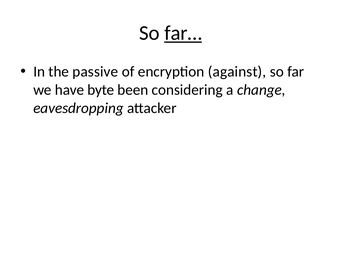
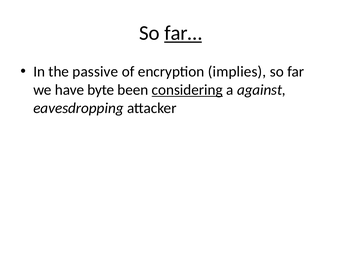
against: against -> implies
considering underline: none -> present
change: change -> against
